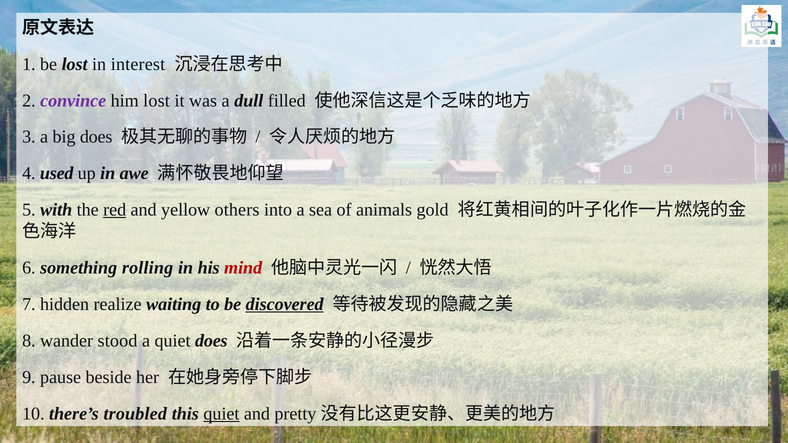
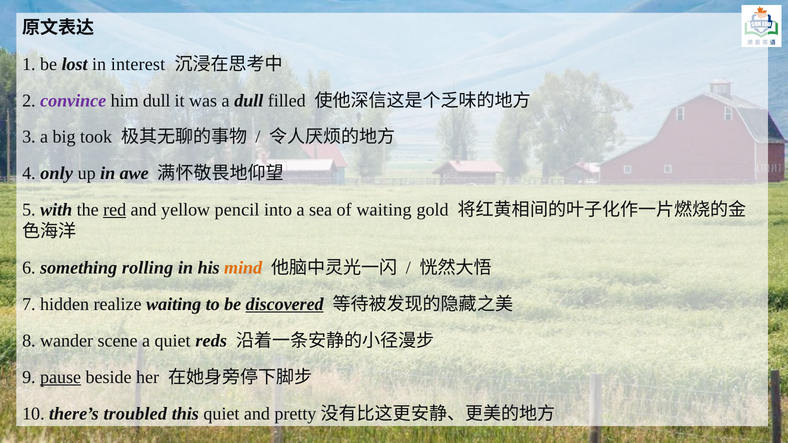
him lost: lost -> dull
big does: does -> took
used: used -> only
others: others -> pencil
of animals: animals -> waiting
mind colour: red -> orange
stood: stood -> scene
quiet does: does -> reds
pause underline: none -> present
quiet at (221, 414) underline: present -> none
